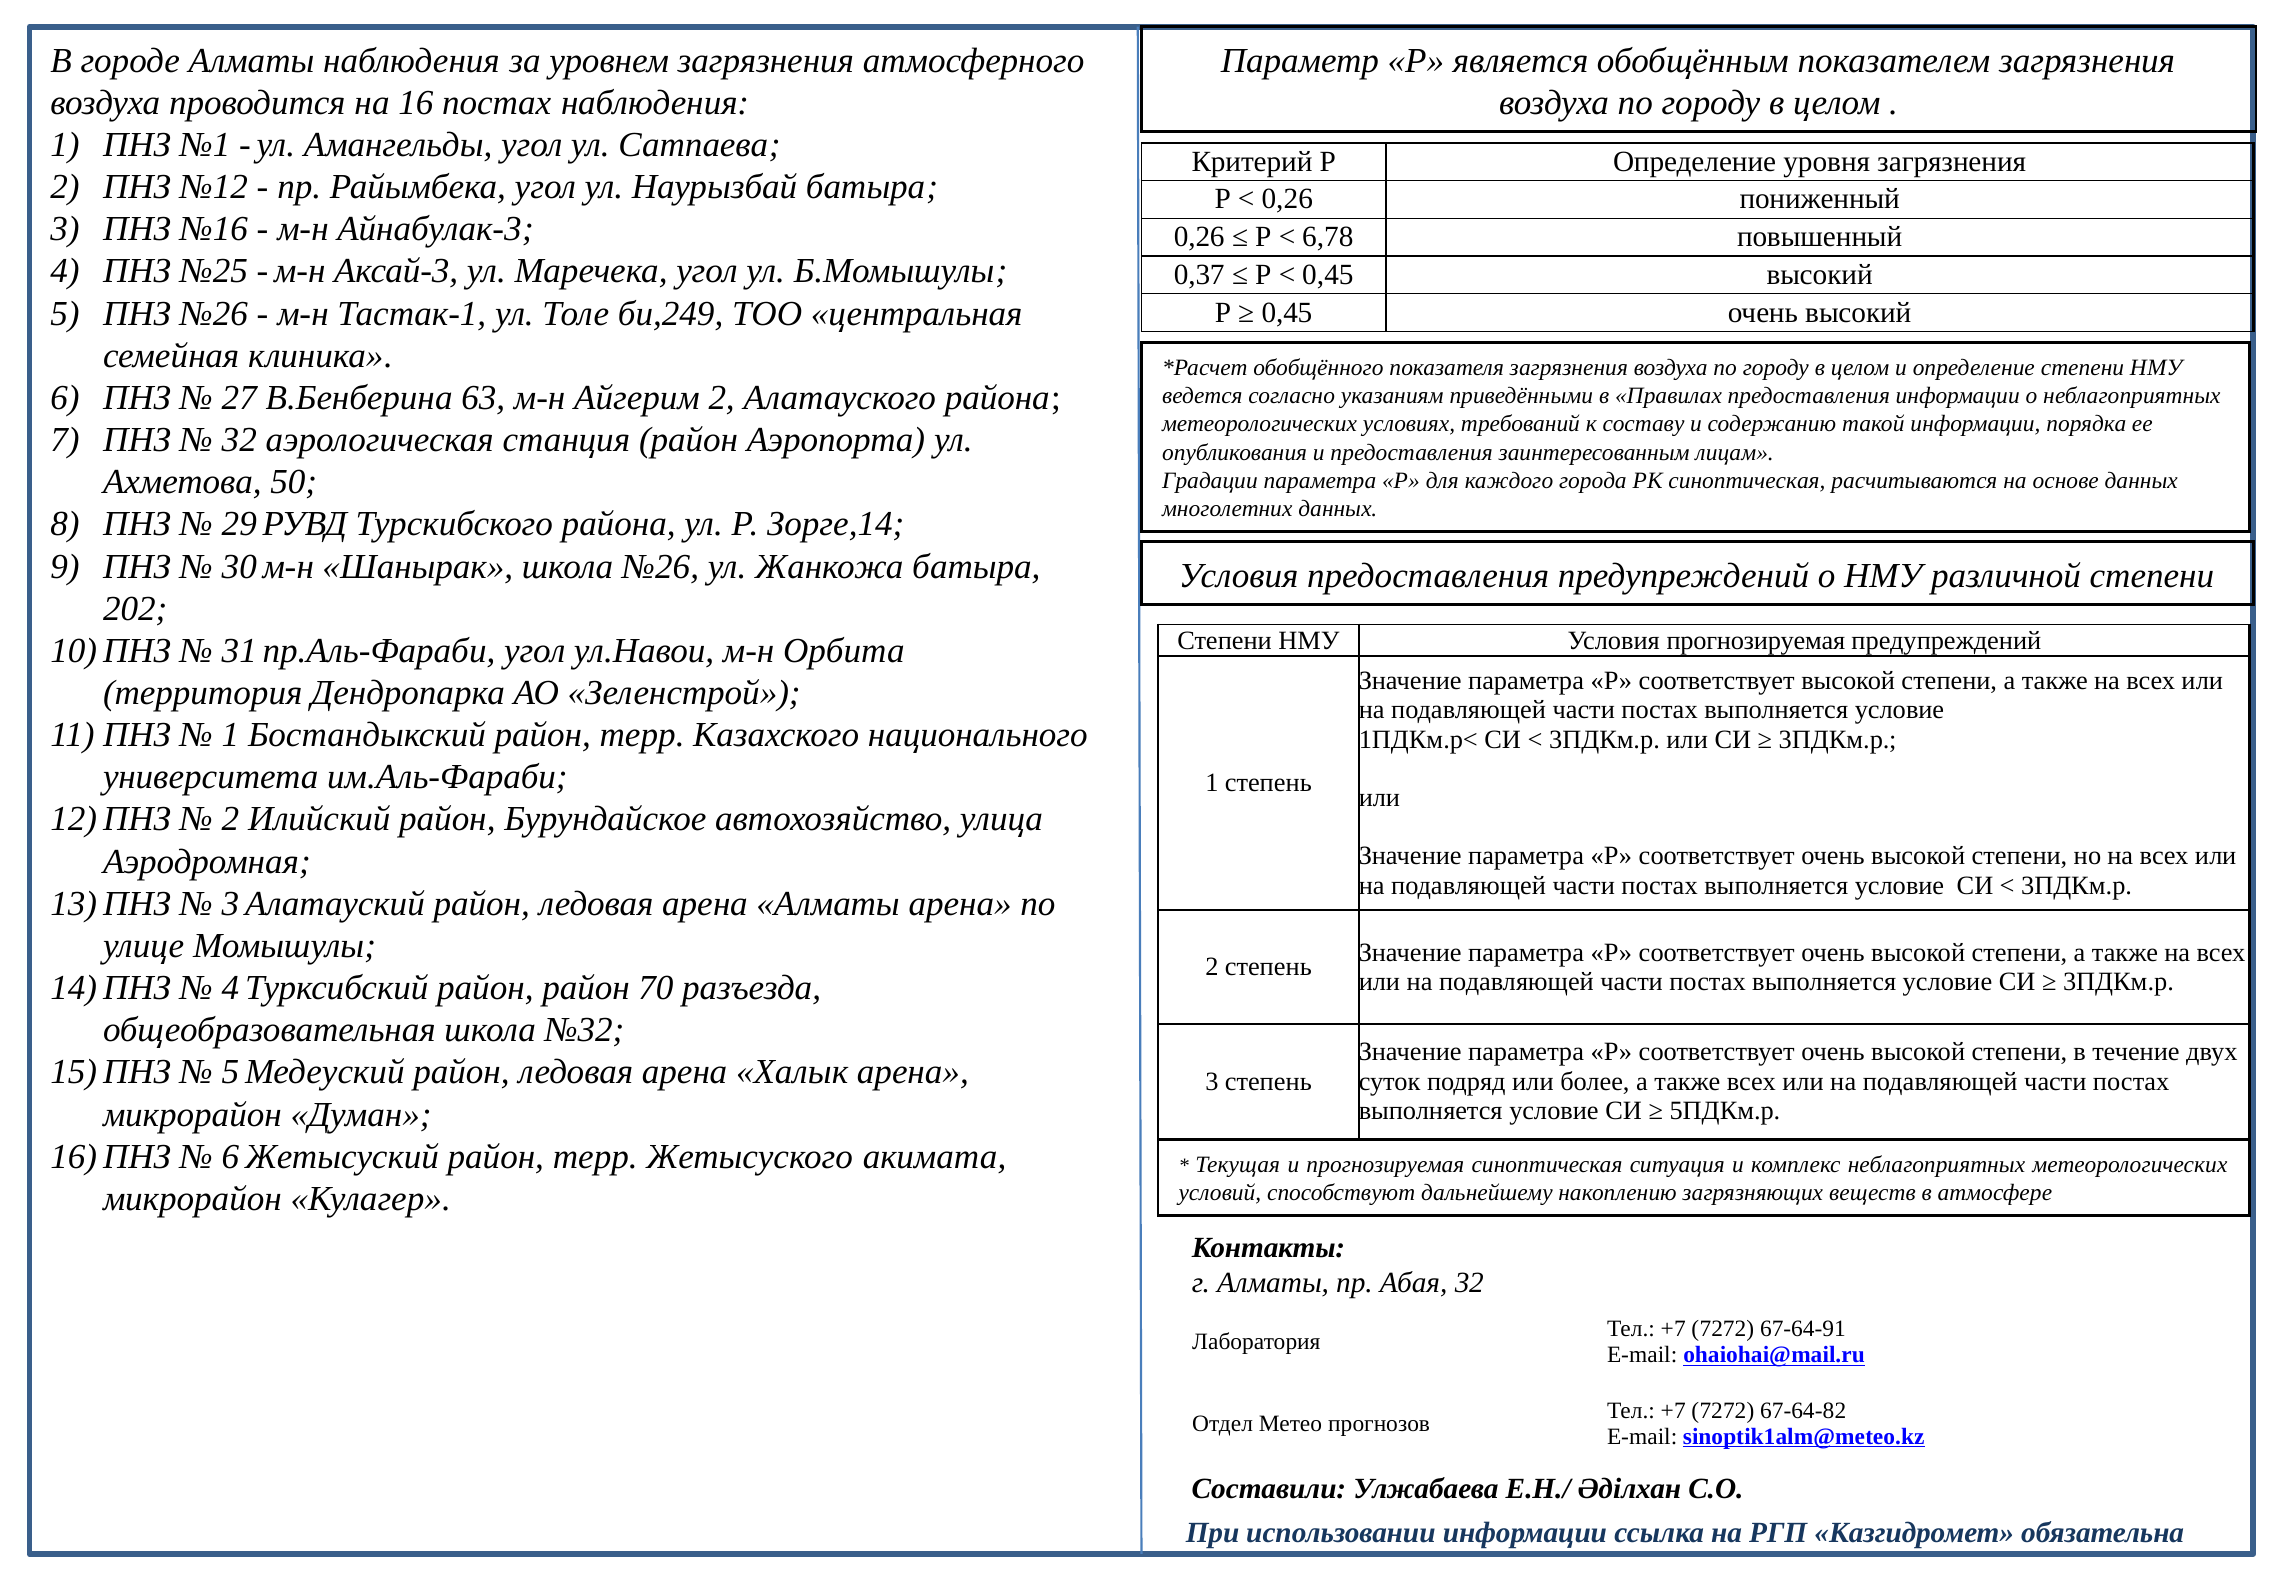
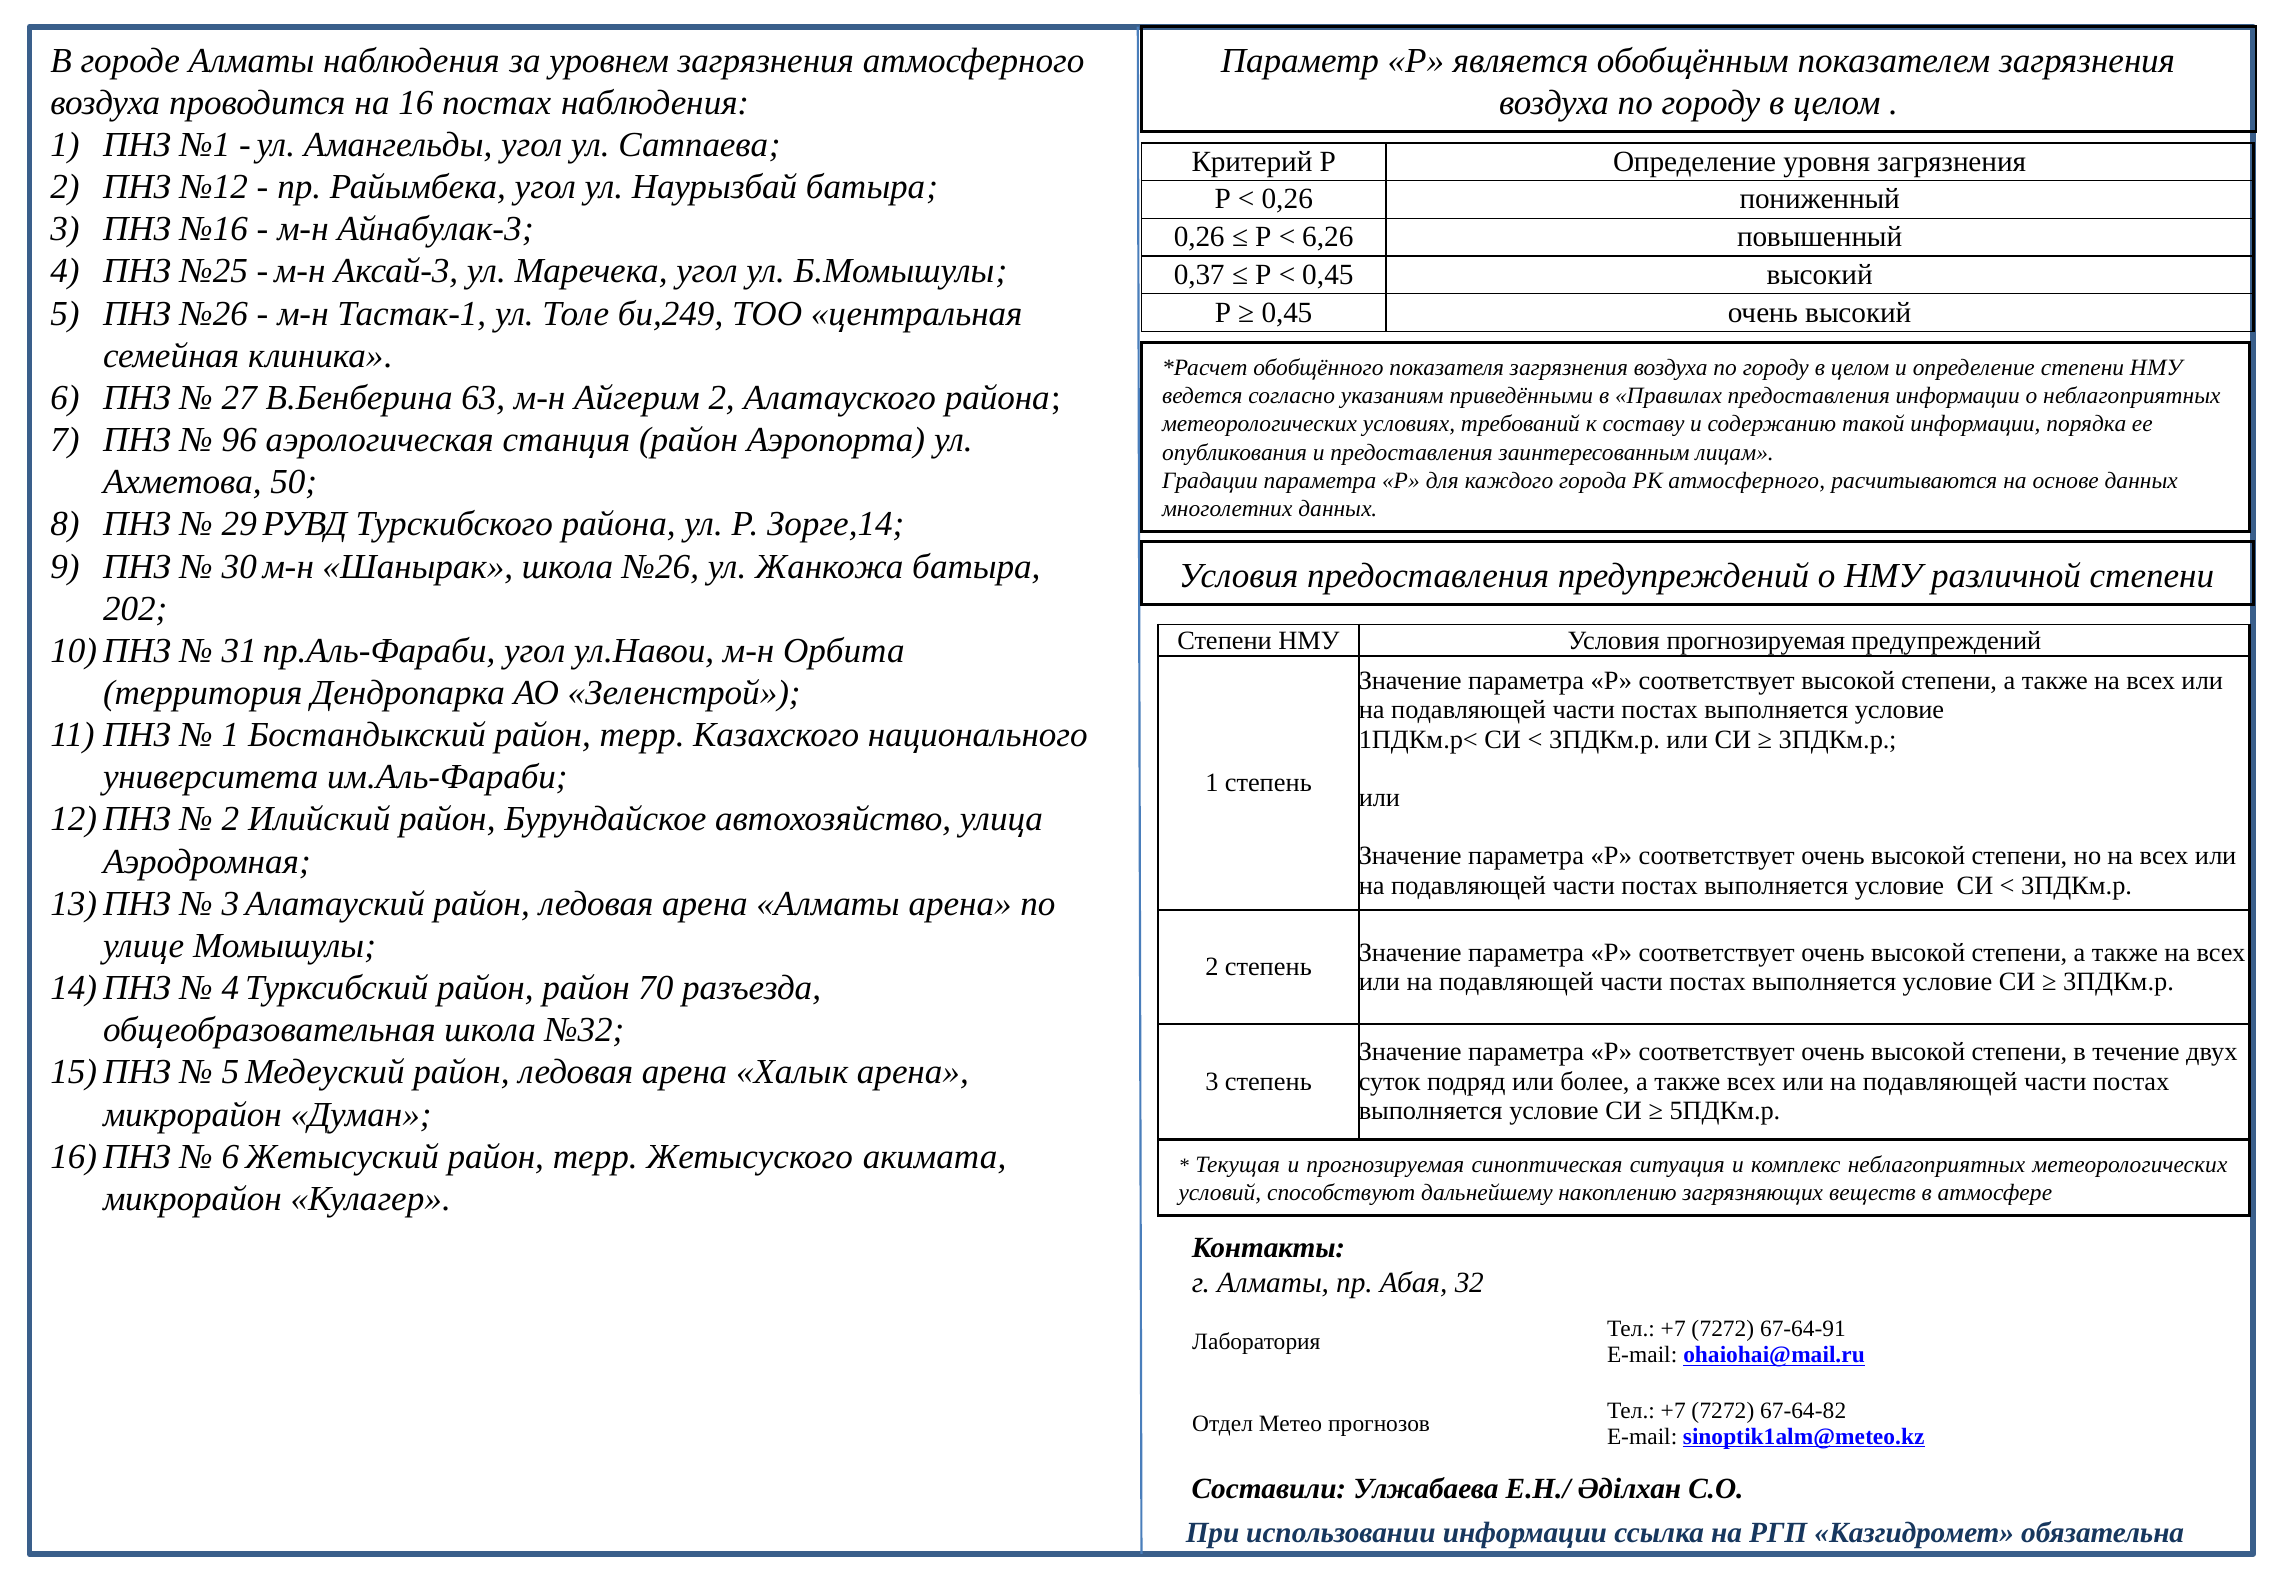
6,78: 6,78 -> 6,26
32 at (239, 440): 32 -> 96
РК синоптическая: синоптическая -> атмосферного
